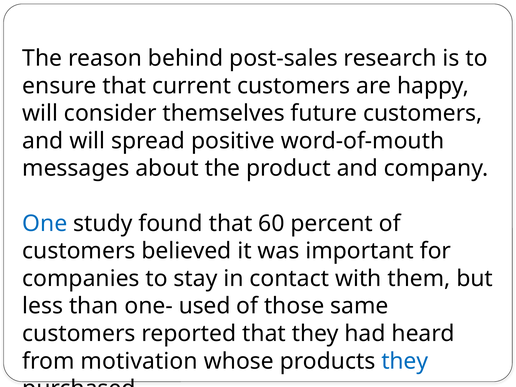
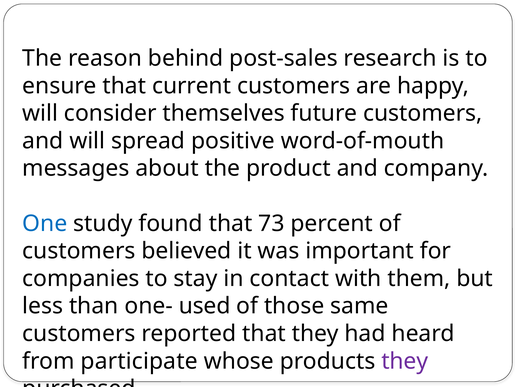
60: 60 -> 73
motivation: motivation -> participate
they at (405, 361) colour: blue -> purple
